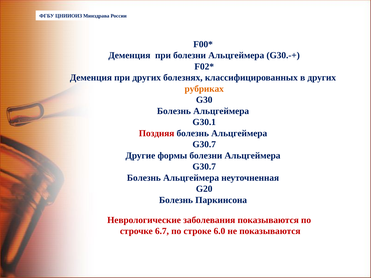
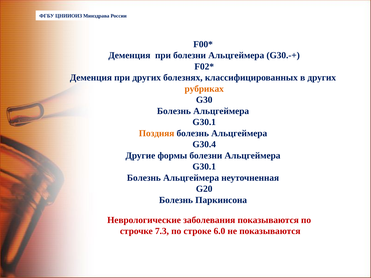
Поздняя colour: red -> orange
G30.7 at (204, 145): G30.7 -> G30.4
G30.7 at (204, 167): G30.7 -> G30.1
6.7: 6.7 -> 7.3
